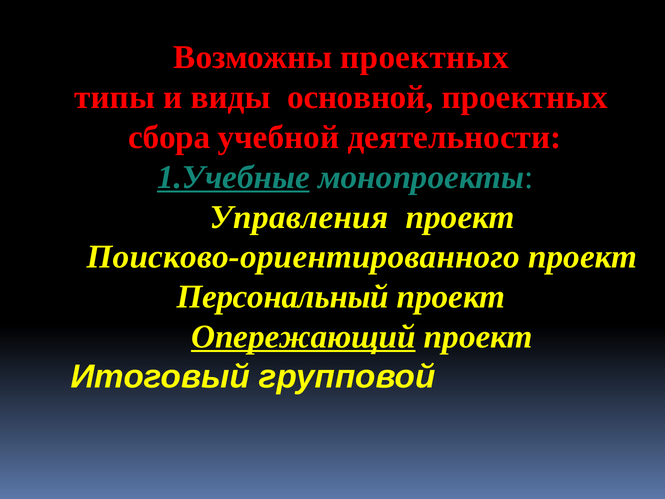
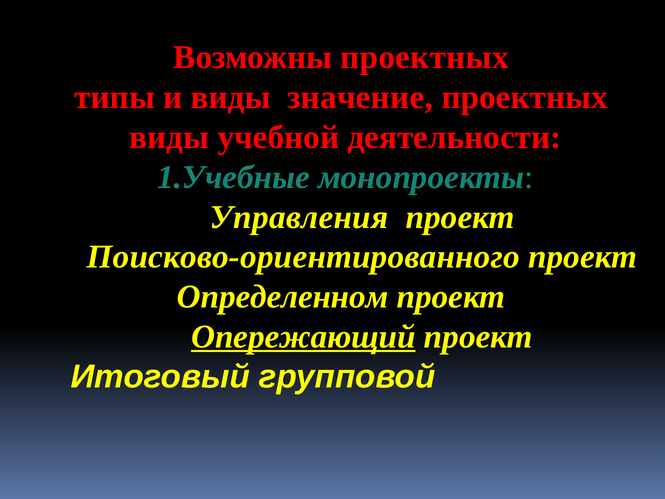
основной: основной -> значение
сбора at (169, 137): сбора -> виды
1.Учебные underline: present -> none
Персональный: Персональный -> Определенном
